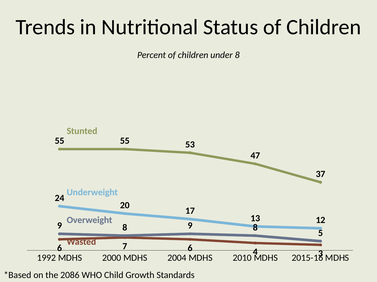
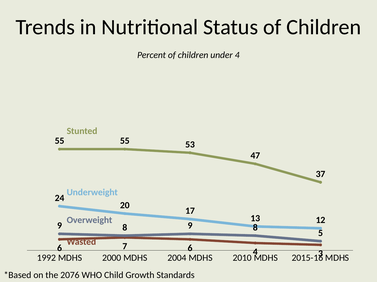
under 8: 8 -> 4
2086: 2086 -> 2076
